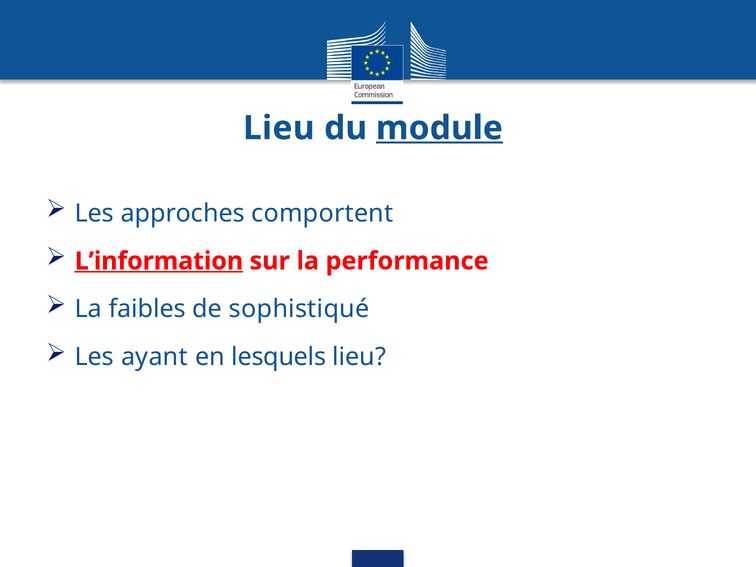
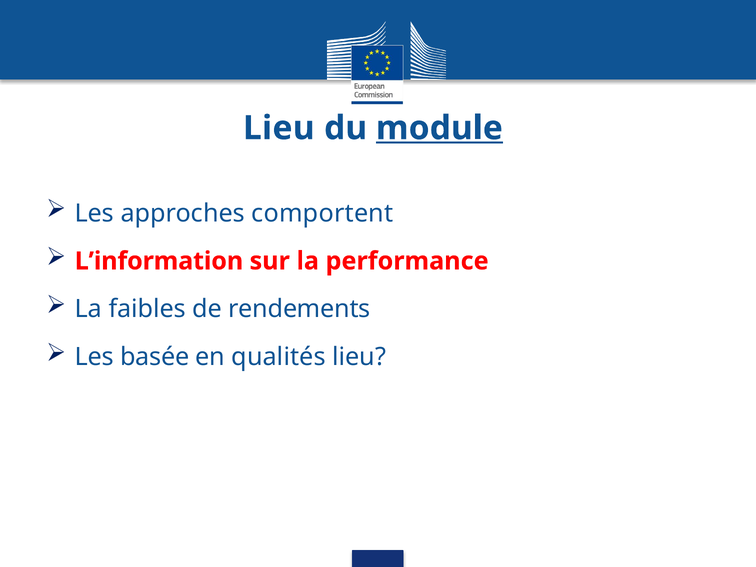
L’information underline: present -> none
sophistiqué: sophistiqué -> rendements
ayant: ayant -> basée
lesquels: lesquels -> qualités
